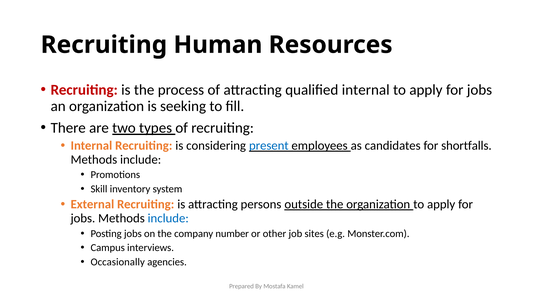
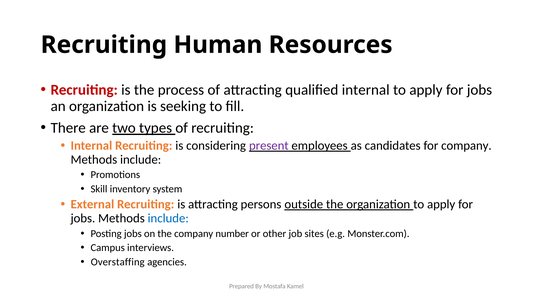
present colour: blue -> purple
for shortfalls: shortfalls -> company
Occasionally: Occasionally -> Overstaffing
